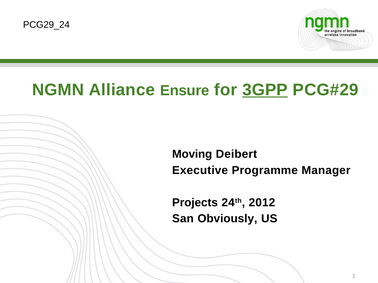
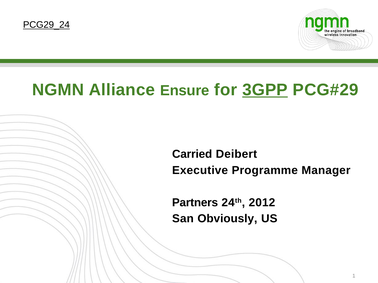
PCG29_24 underline: none -> present
Moving: Moving -> Carried
Projects: Projects -> Partners
